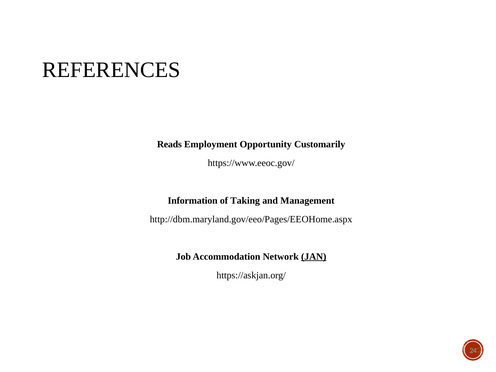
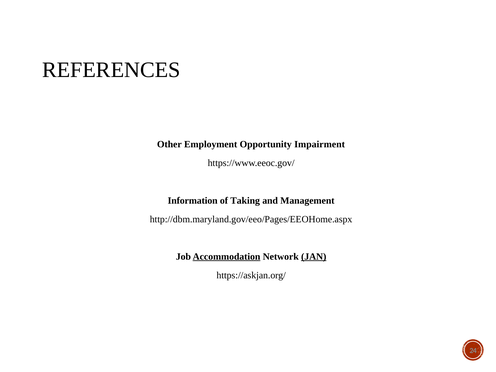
Reads: Reads -> Other
Customarily: Customarily -> Impairment
Accommodation underline: none -> present
